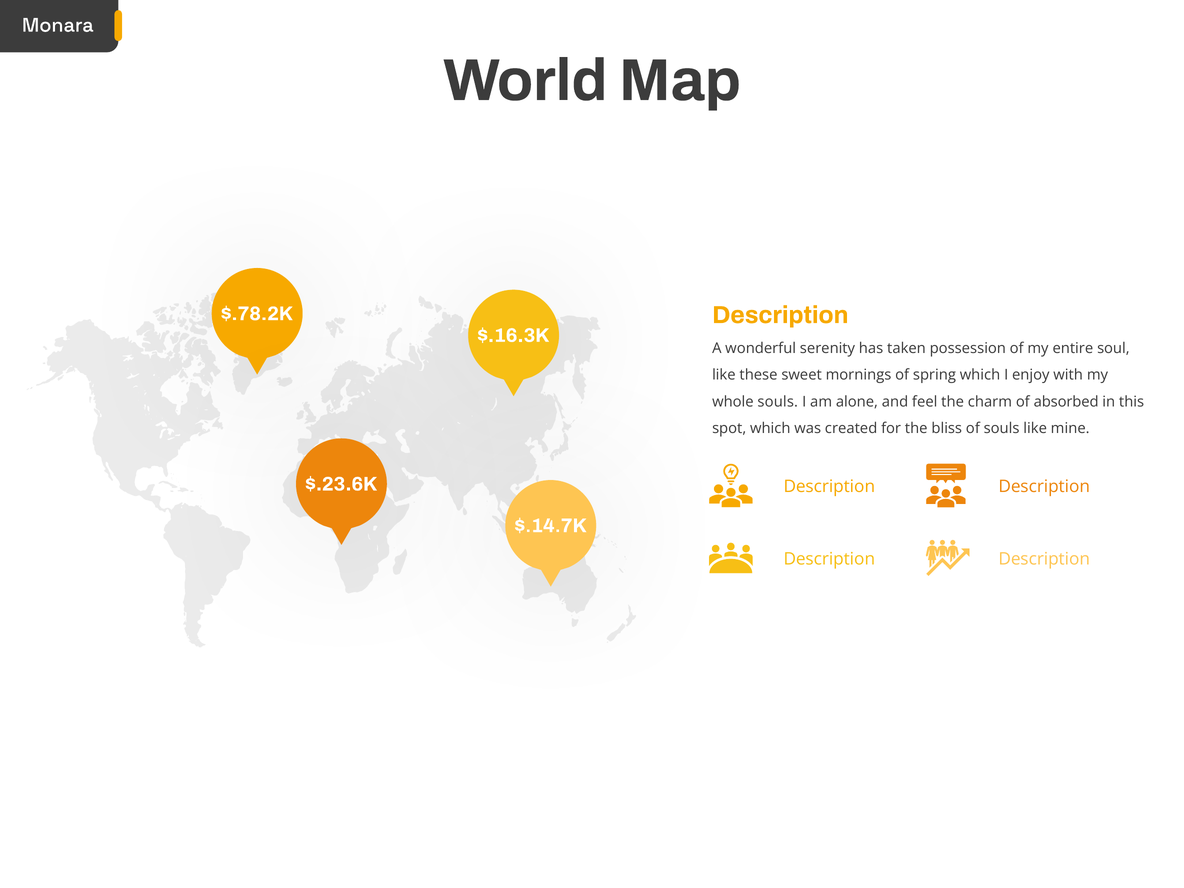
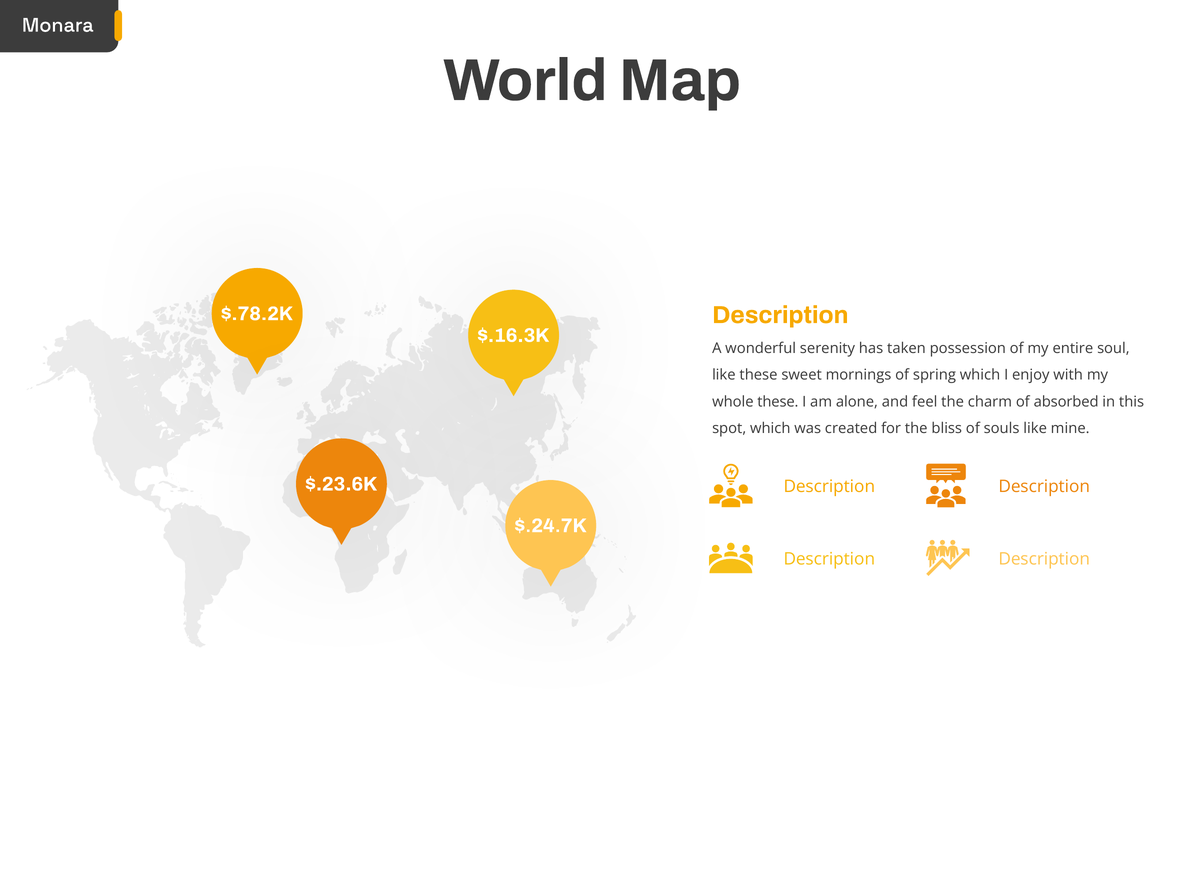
whole souls: souls -> these
$.14.7K: $.14.7K -> $.24.7K
